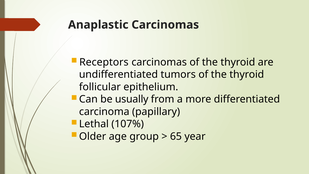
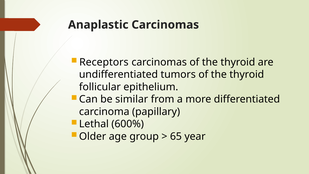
usually: usually -> similar
107%: 107% -> 600%
